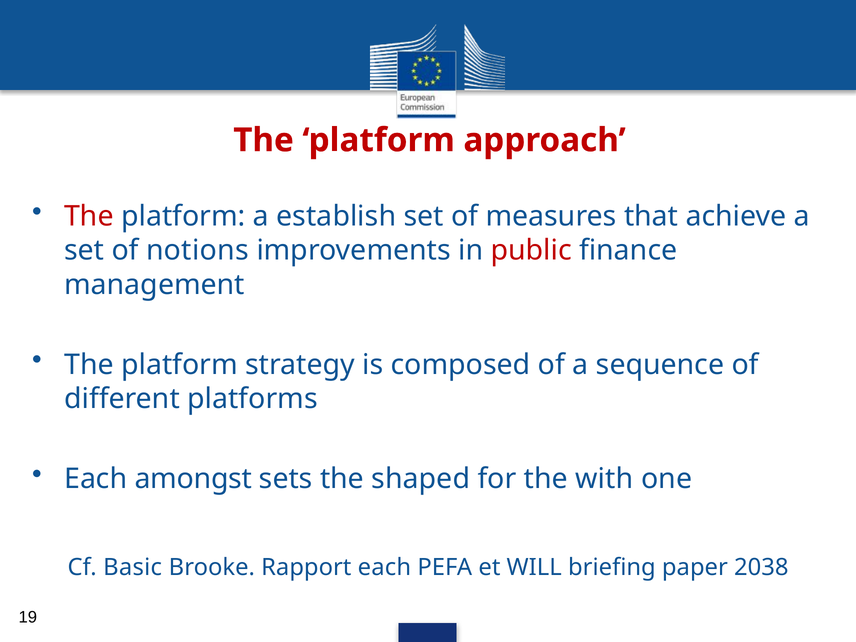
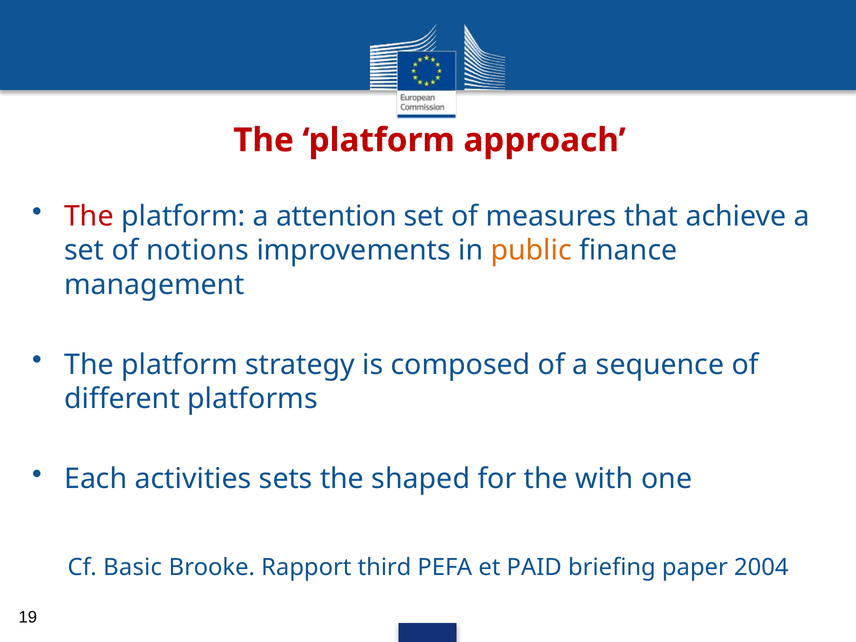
establish: establish -> attention
public colour: red -> orange
amongst: amongst -> activities
Rapport each: each -> third
WILL: WILL -> PAID
2038: 2038 -> 2004
